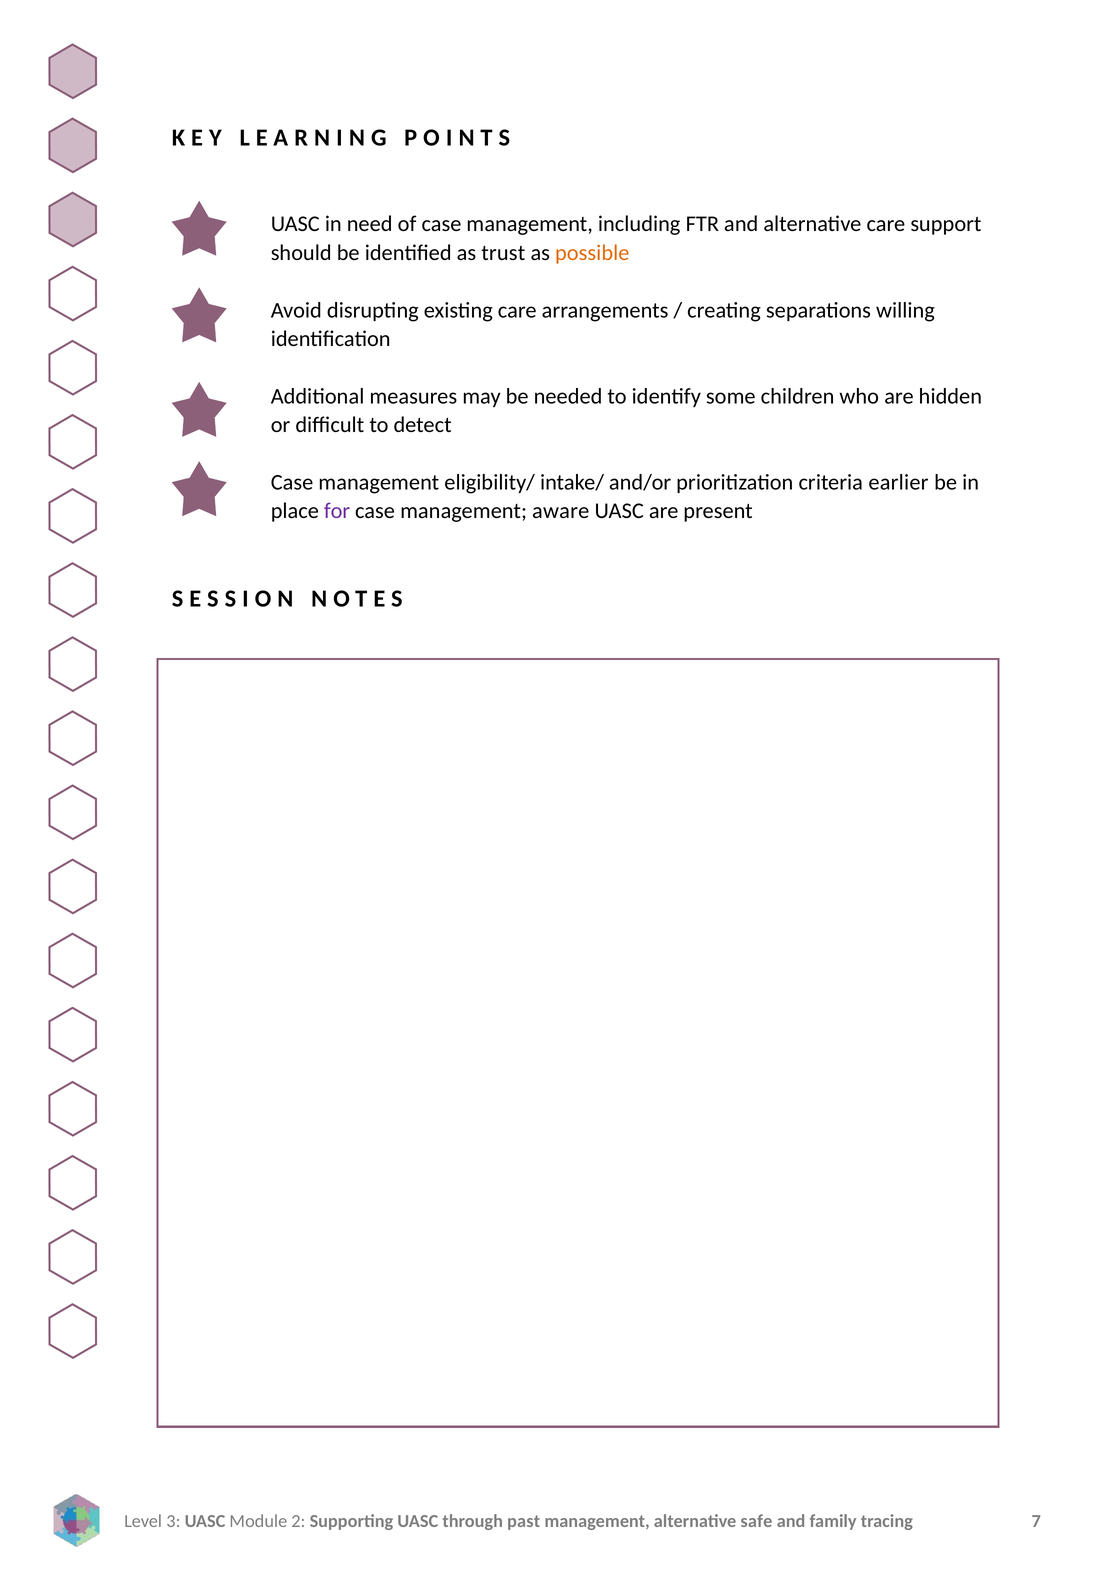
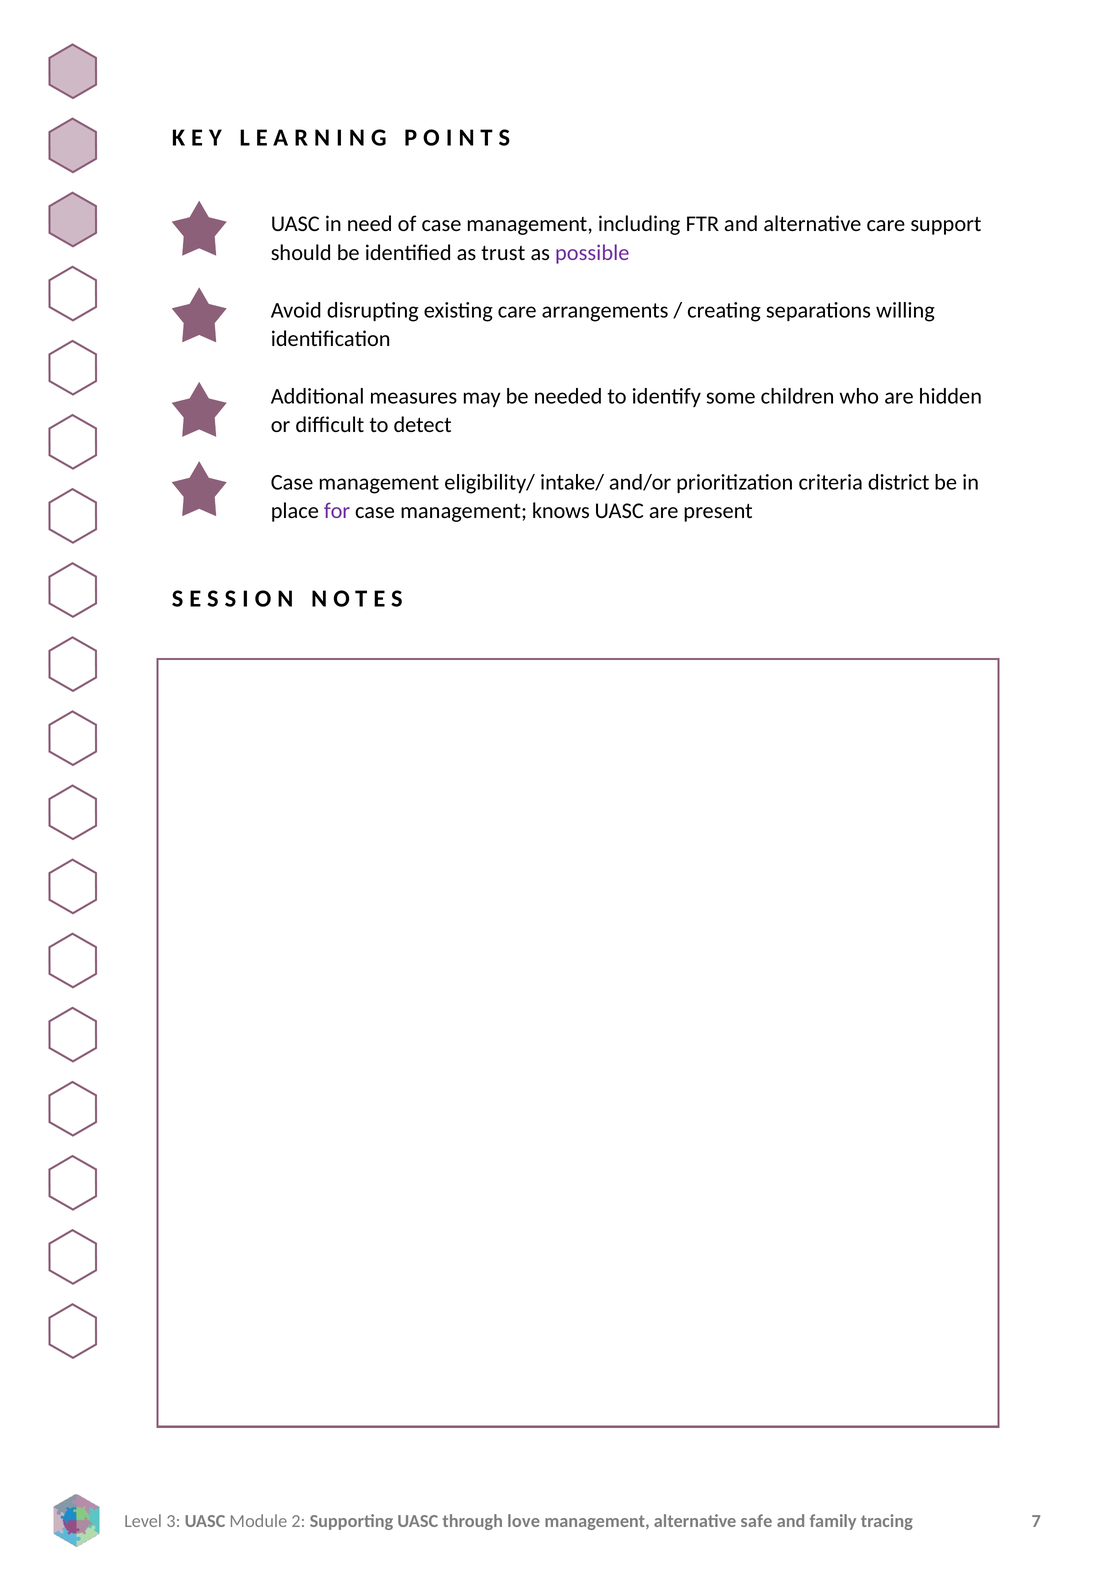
possible colour: orange -> purple
earlier: earlier -> district
aware: aware -> knows
past: past -> love
